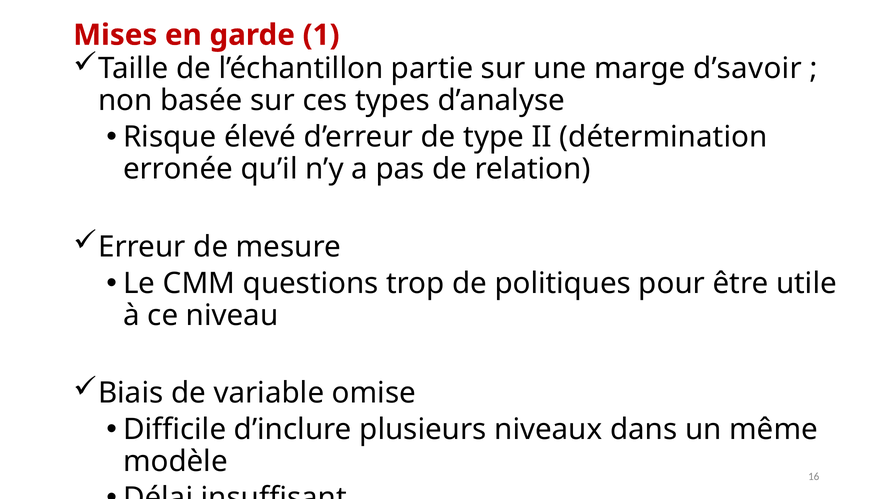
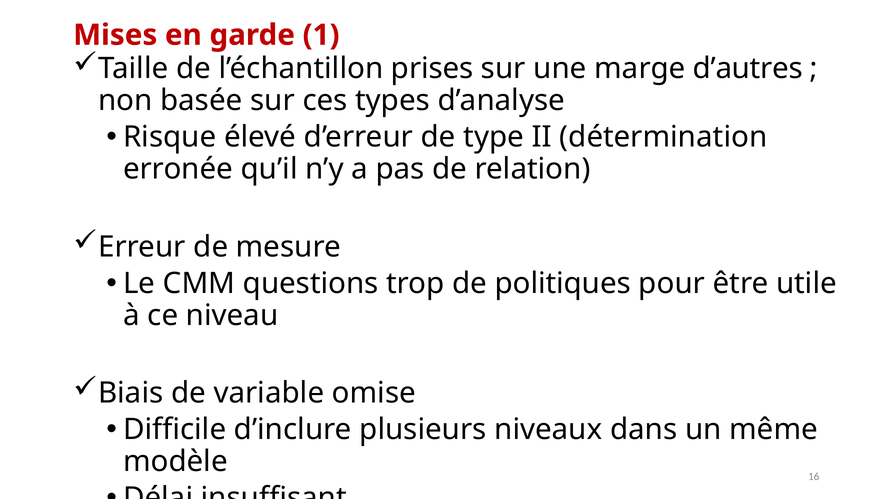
partie: partie -> prises
d’savoir: d’savoir -> d’autres
